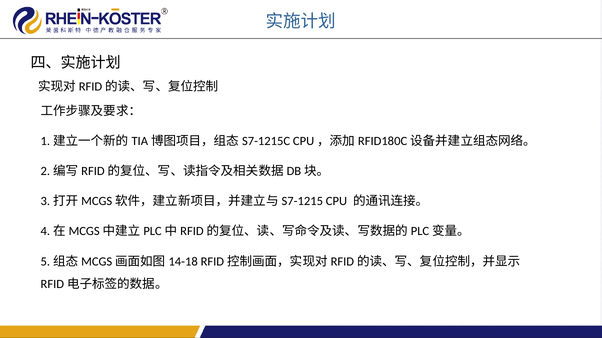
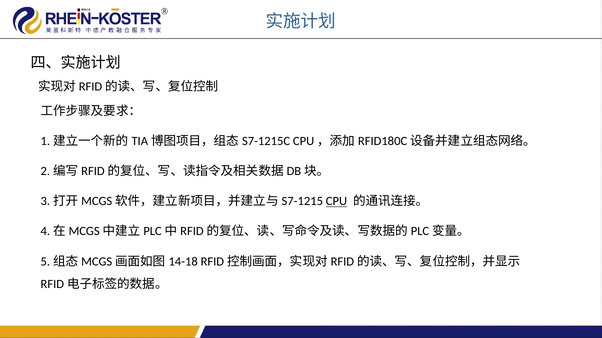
CPU underline: none -> present
